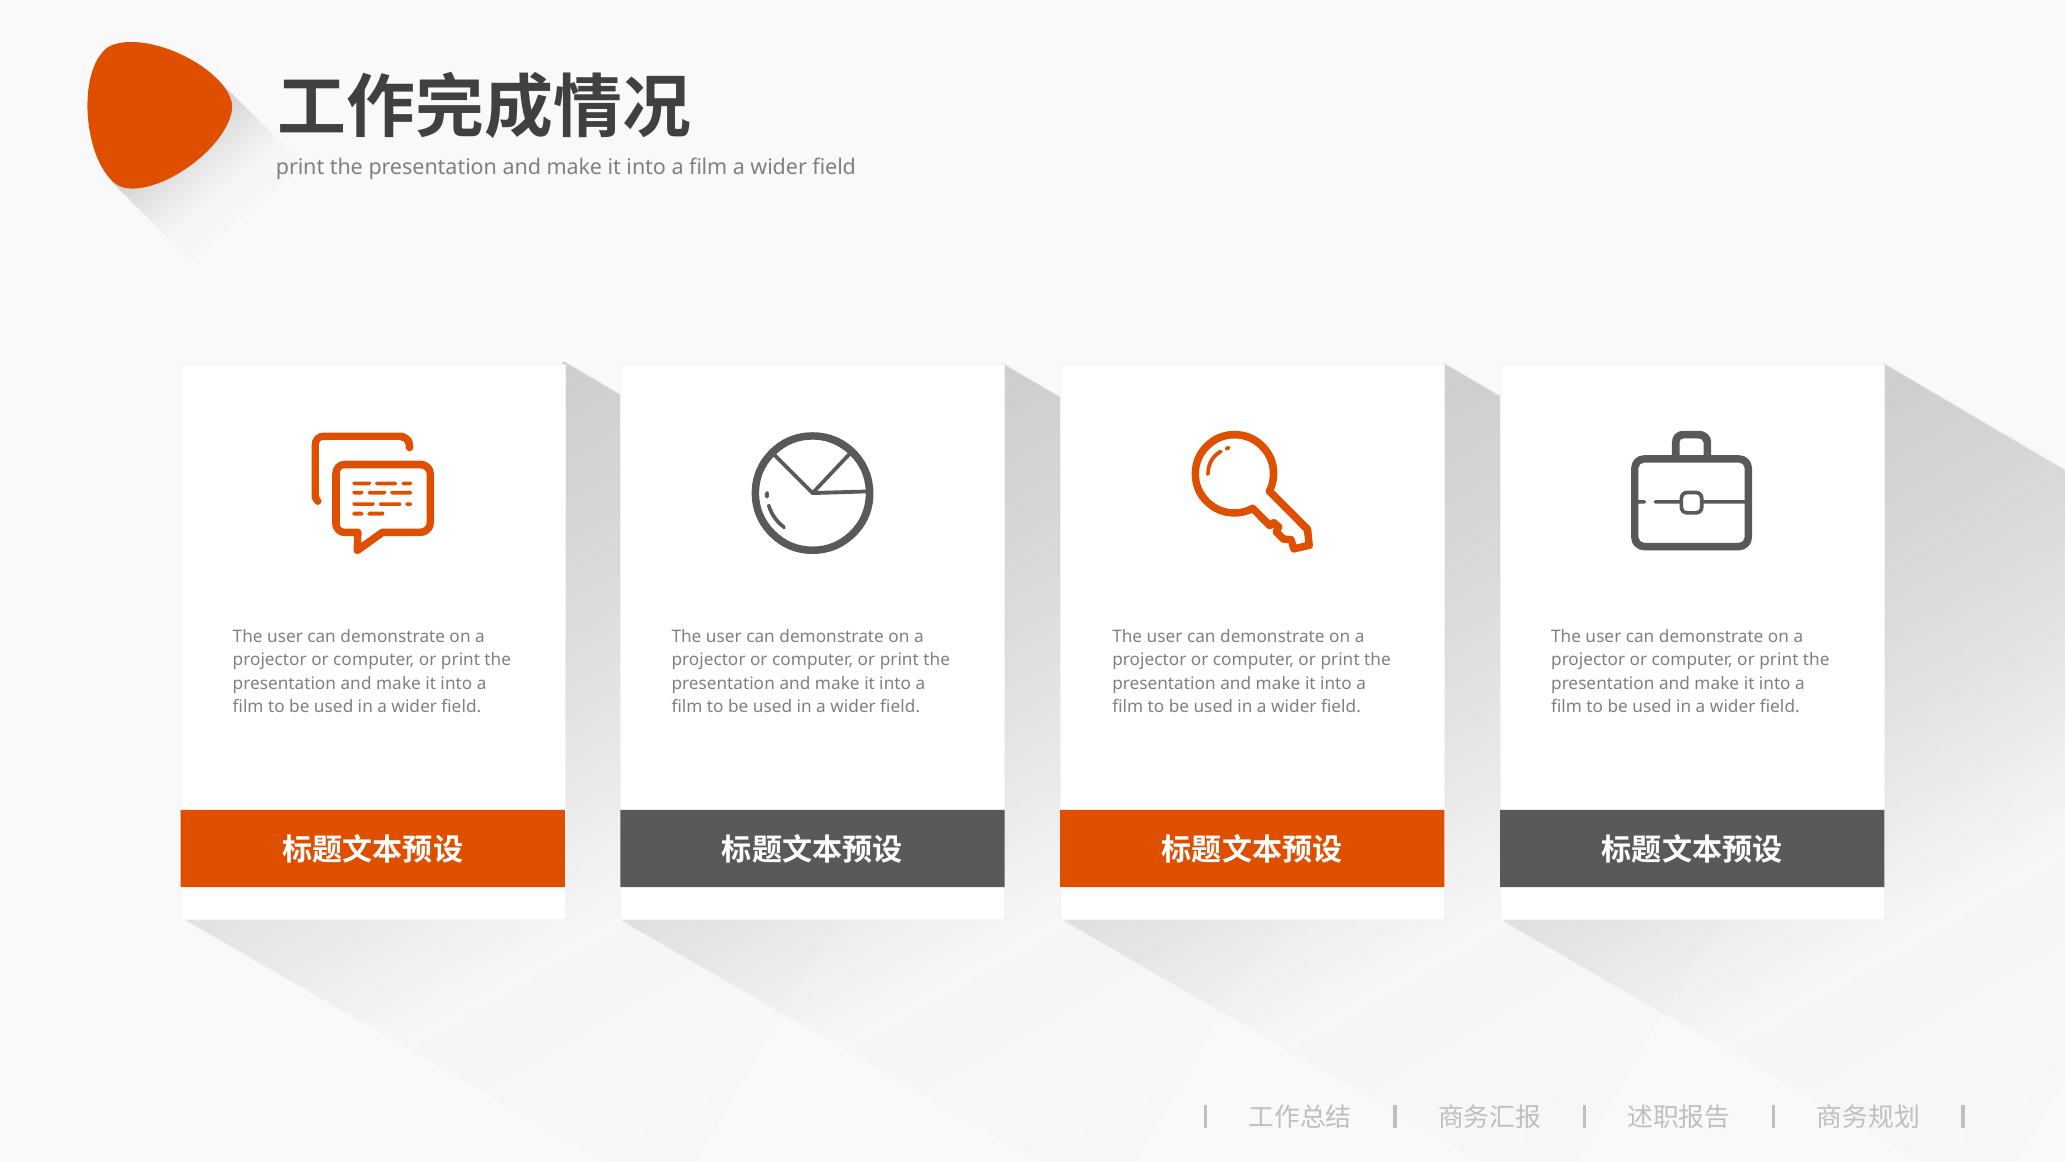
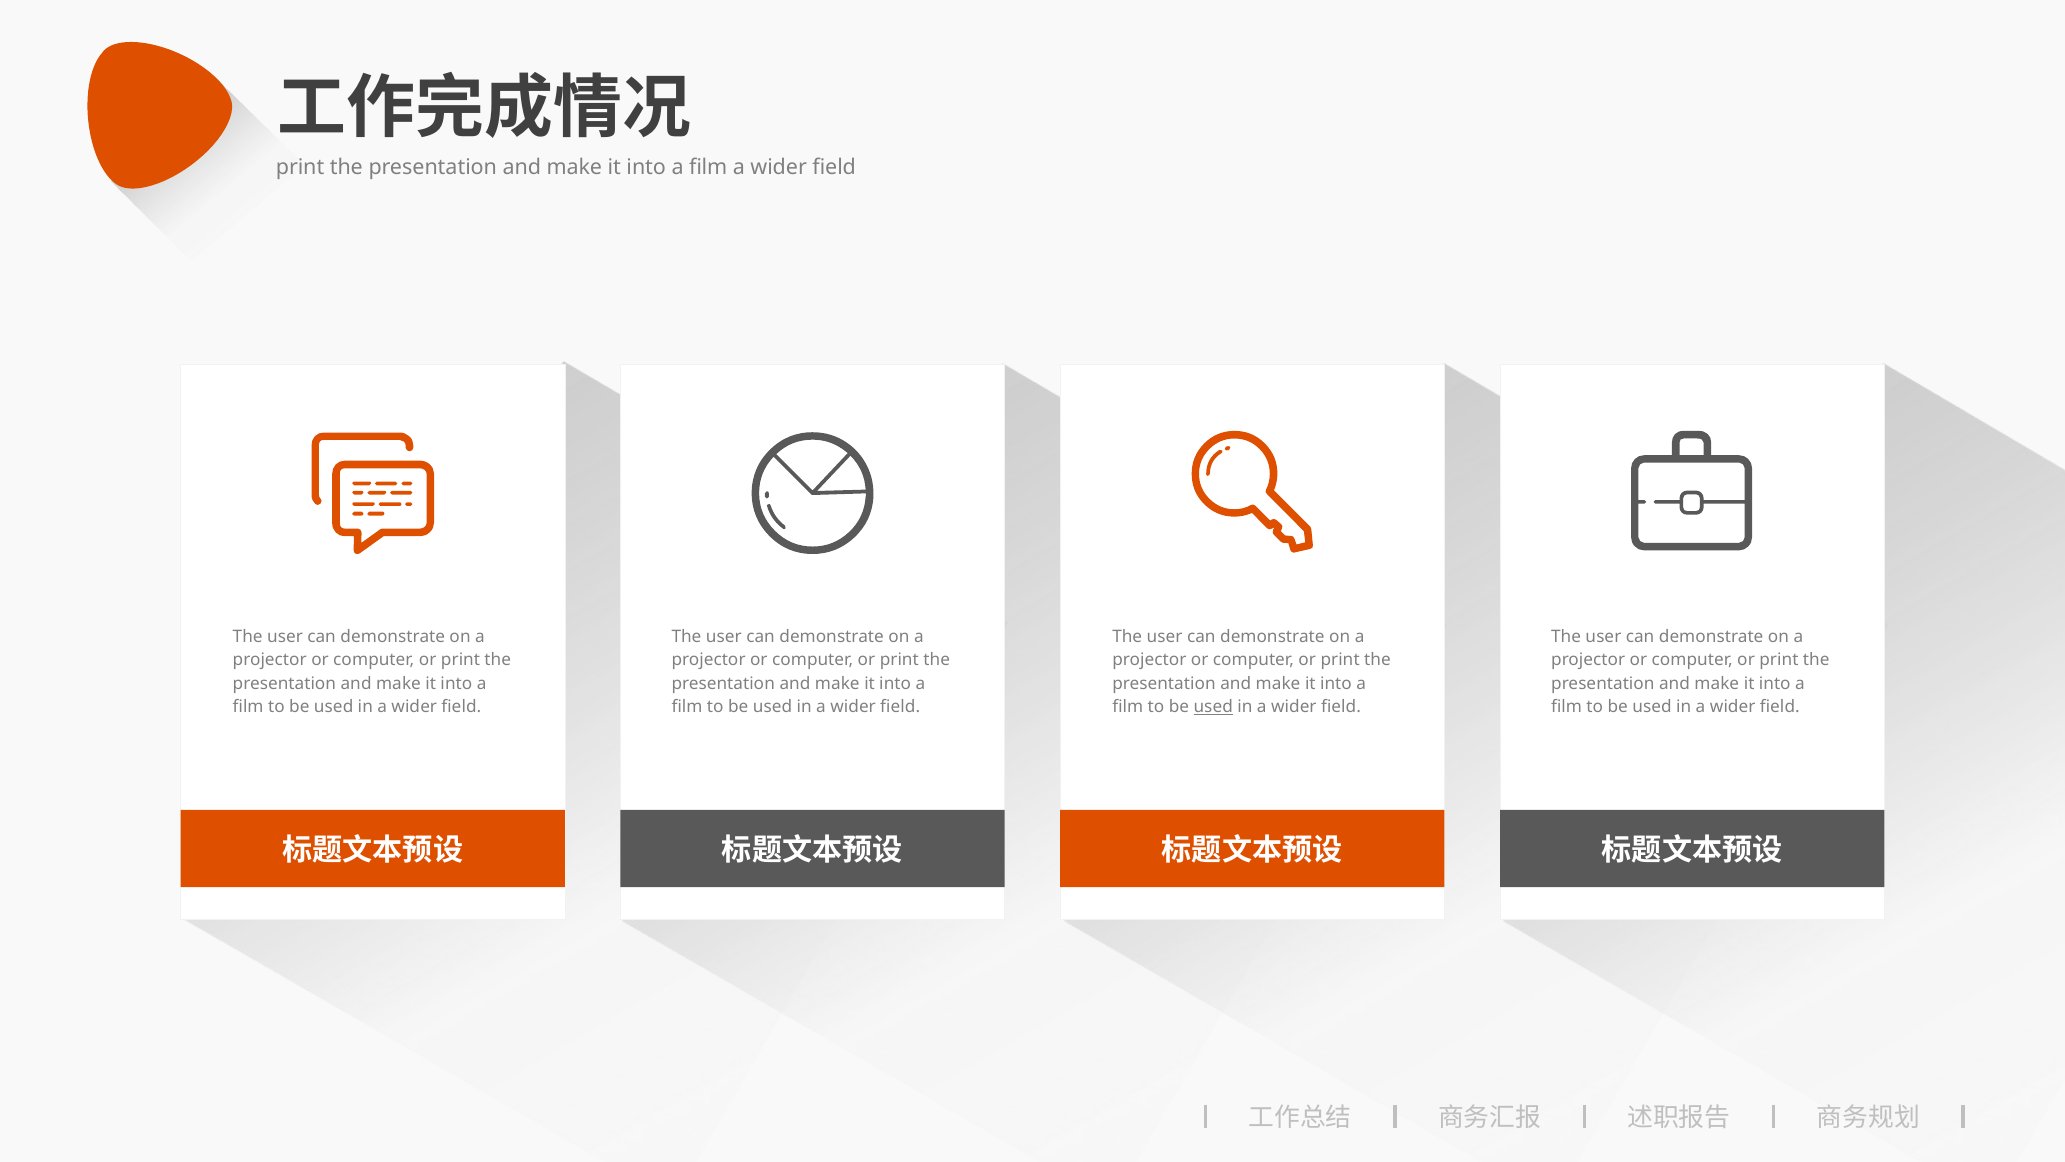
used at (1213, 707) underline: none -> present
